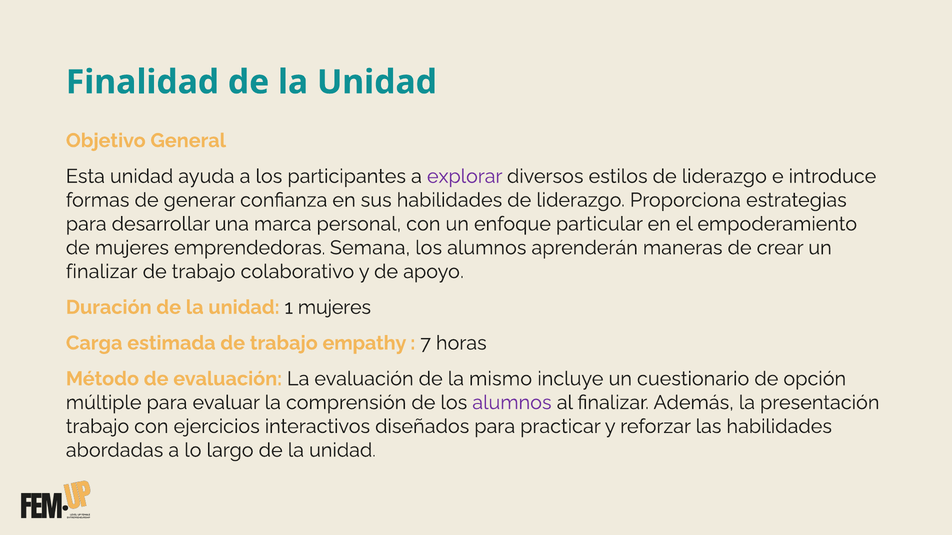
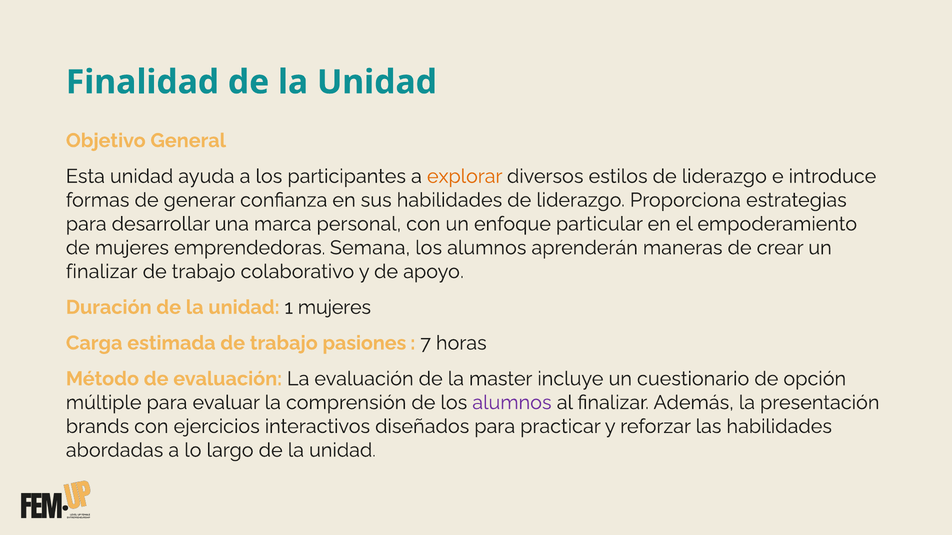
explorar colour: purple -> orange
empathy: empathy -> pasiones
mismo: mismo -> master
trabajo at (98, 427): trabajo -> brands
